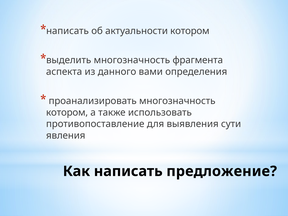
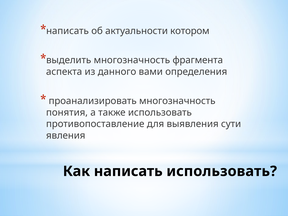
котором at (67, 113): котором -> понятия
написать предложение: предложение -> использовать
